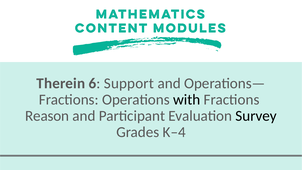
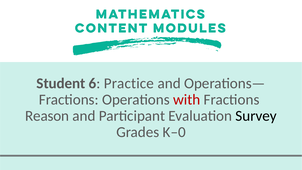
Therein: Therein -> Student
Support: Support -> Practice
with colour: black -> red
K–4: K–4 -> K–0
